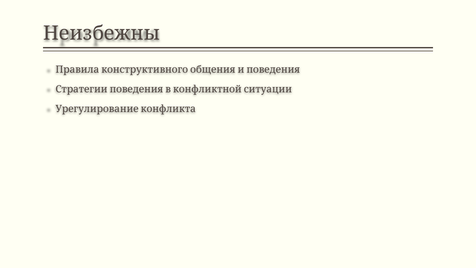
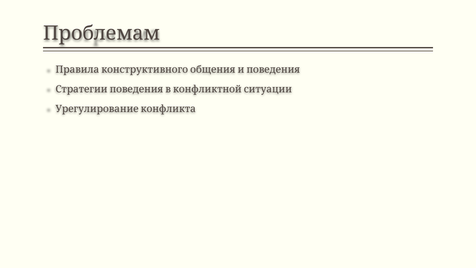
Неизбежны: Неизбежны -> Проблемам
